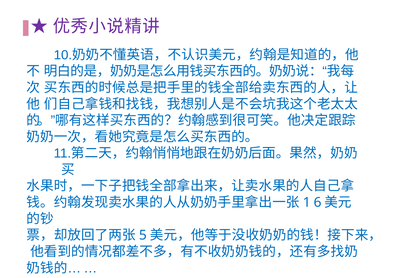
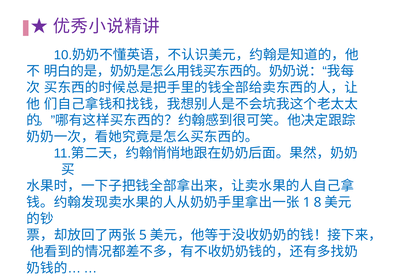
6: 6 -> 8
